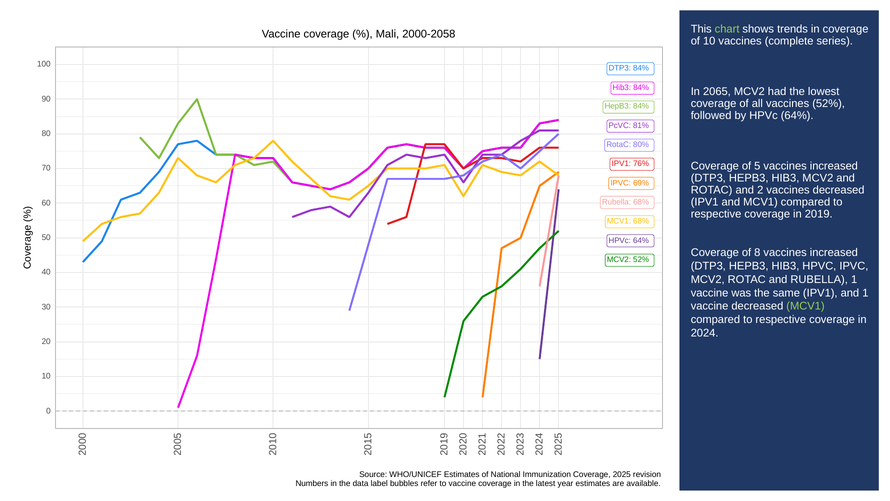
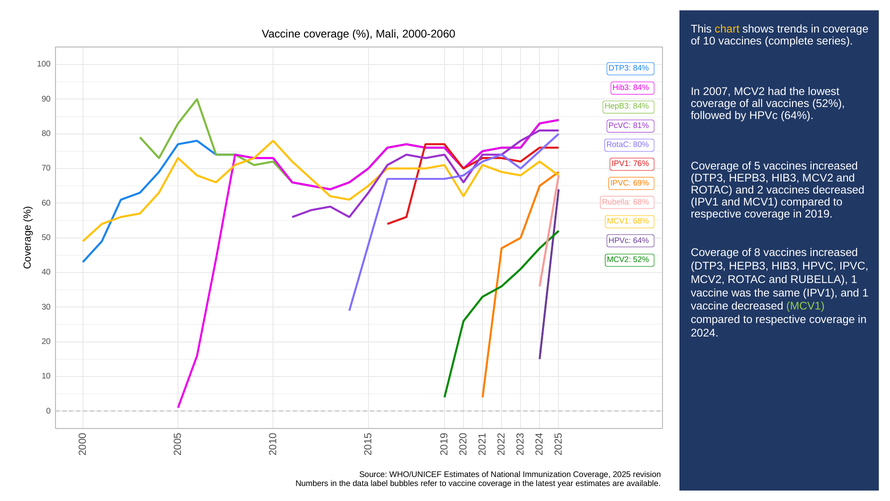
chart colour: light green -> yellow
2000-2058: 2000-2058 -> 2000-2060
2065: 2065 -> 2007
